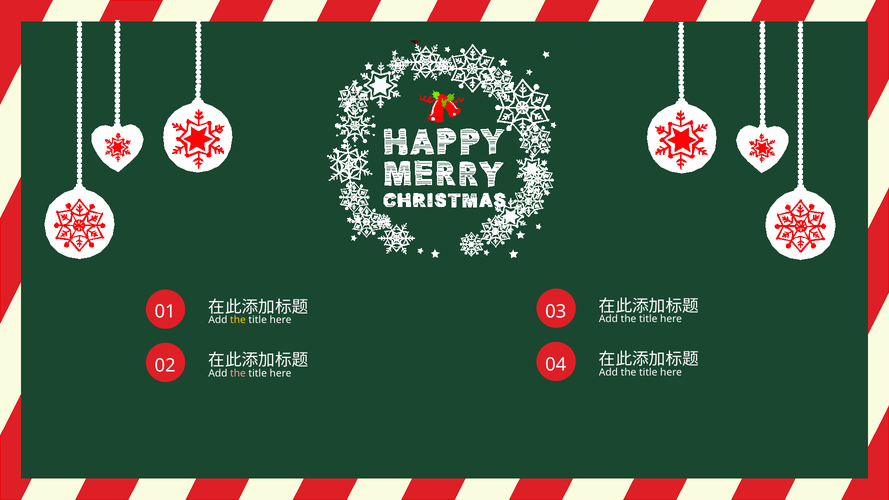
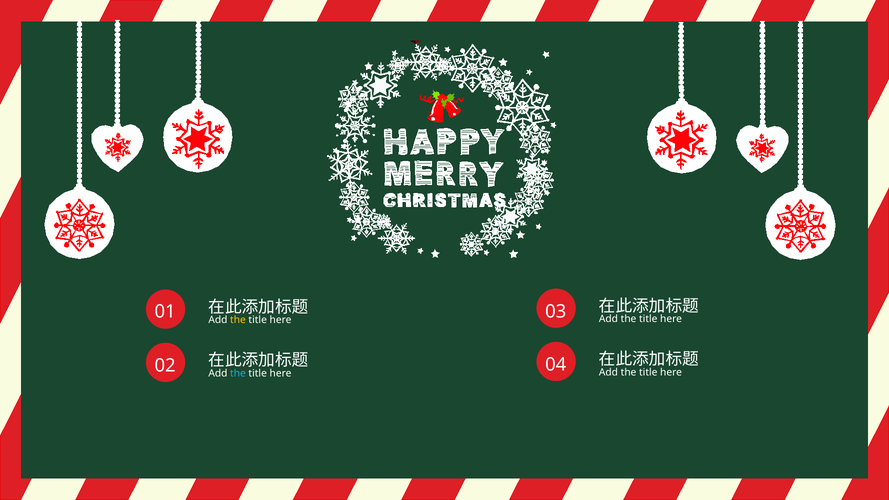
the at (238, 373) colour: pink -> light blue
